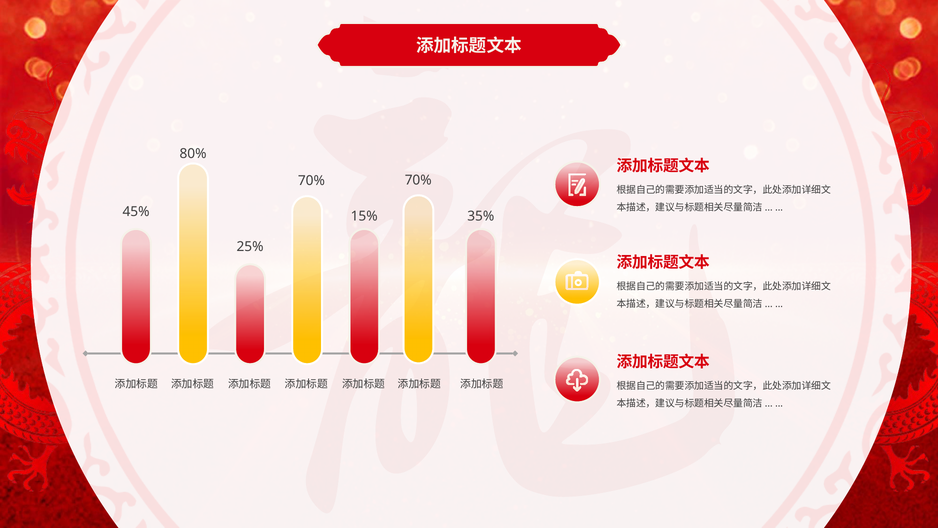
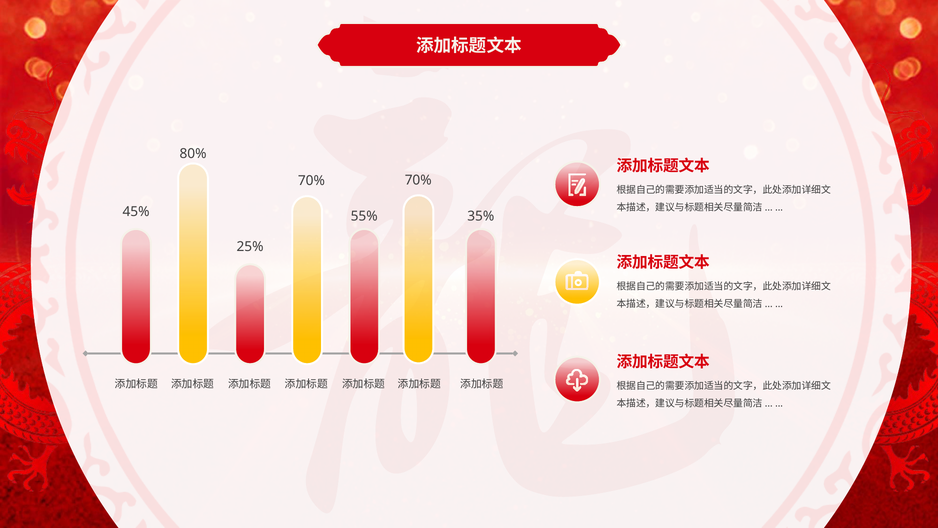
15%: 15% -> 55%
